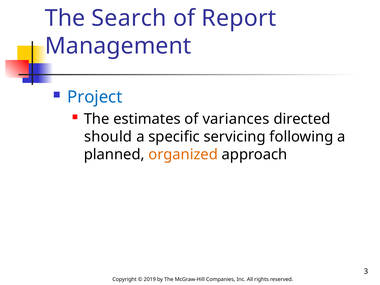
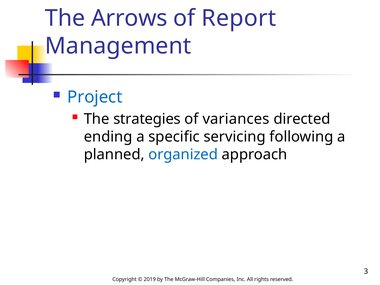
Search: Search -> Arrows
estimates: estimates -> strategies
should: should -> ending
organized colour: orange -> blue
